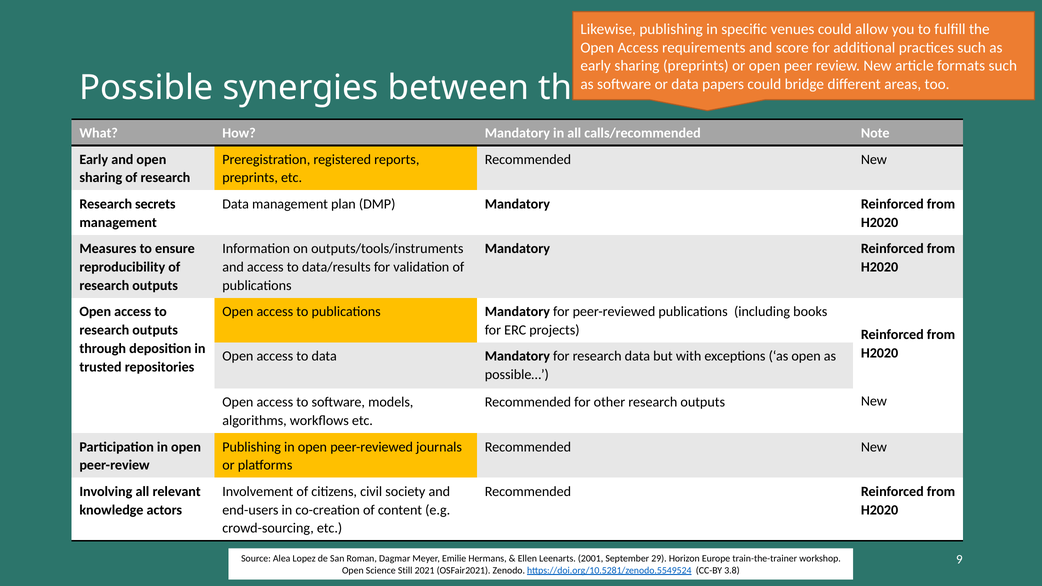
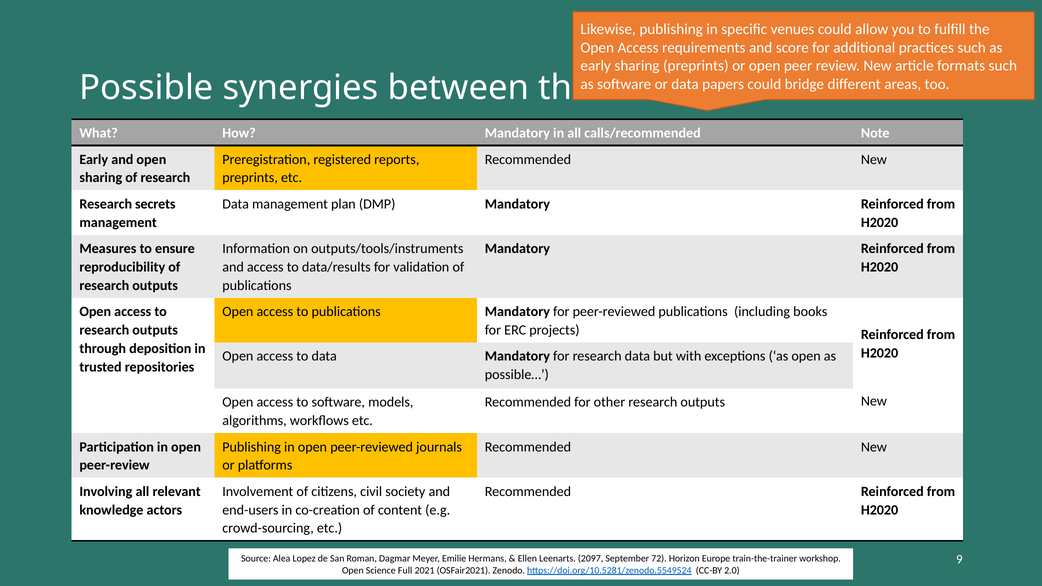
2001: 2001 -> 2097
29: 29 -> 72
Still: Still -> Full
3.8: 3.8 -> 2.0
